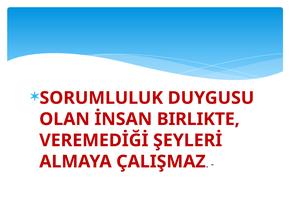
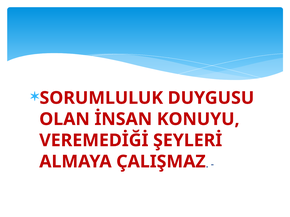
BIRLIKTE: BIRLIKTE -> KONUYU
